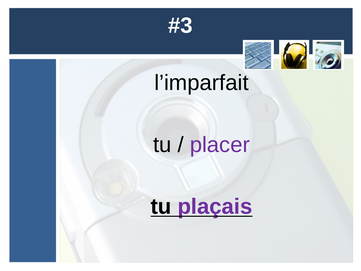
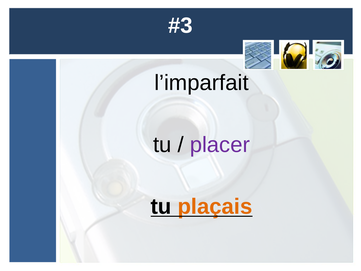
plaçais colour: purple -> orange
